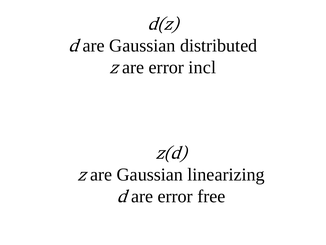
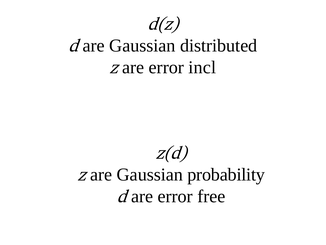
linearizing: linearizing -> probability
